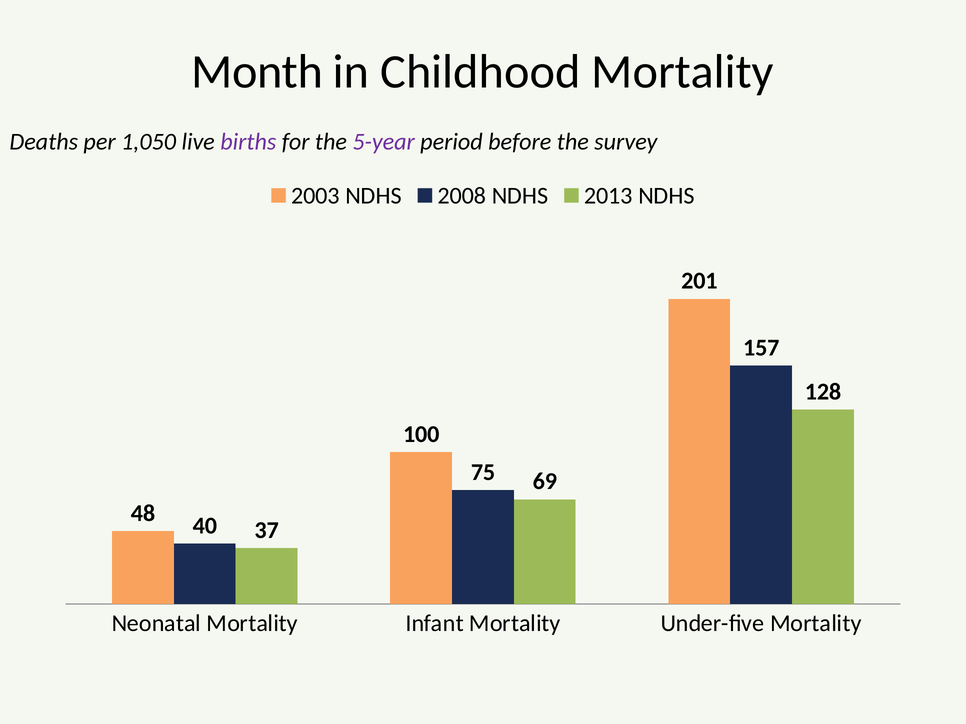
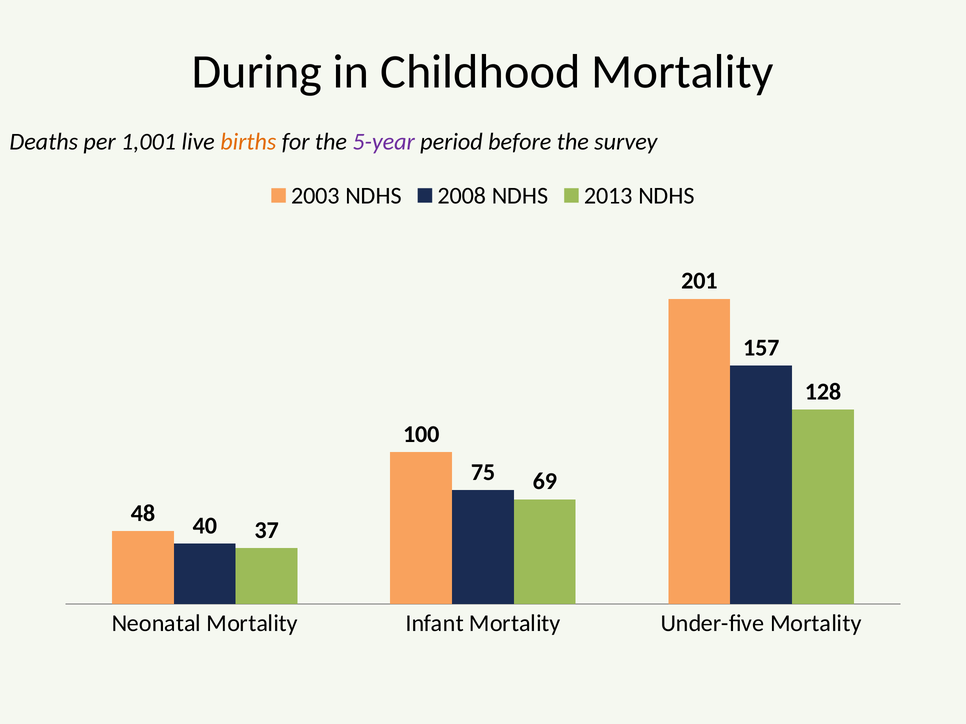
Month: Month -> During
1,050: 1,050 -> 1,001
births colour: purple -> orange
